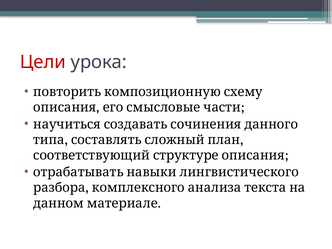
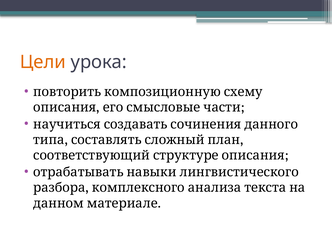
Цели colour: red -> orange
